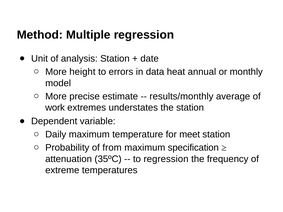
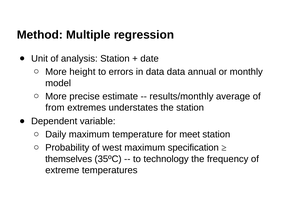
data heat: heat -> data
work: work -> from
from: from -> west
attenuation: attenuation -> themselves
to regression: regression -> technology
